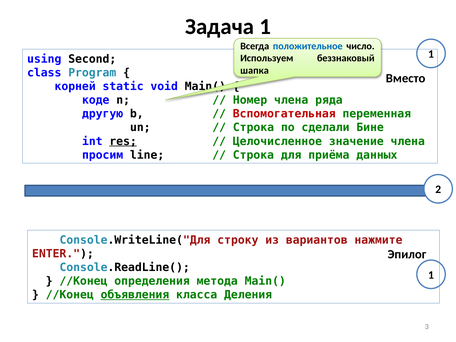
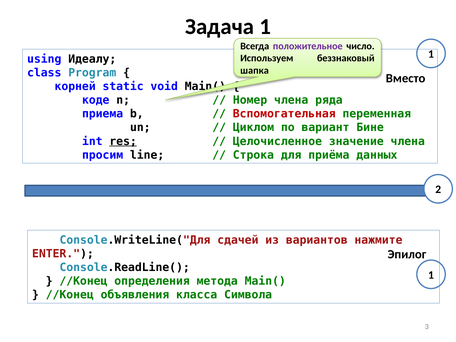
положительное colour: blue -> purple
Second: Second -> Идеалу
другую: другую -> приема
Строка at (253, 128): Строка -> Циклом
сделали: сделали -> вариант
строку: строку -> сдачей
объявления underline: present -> none
Деления: Деления -> Символа
